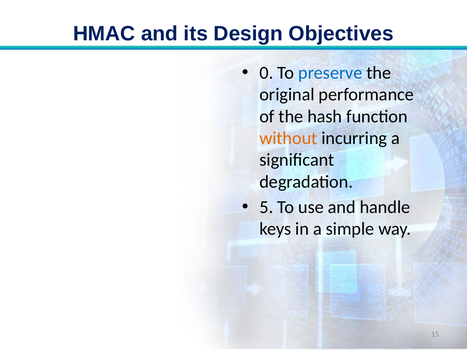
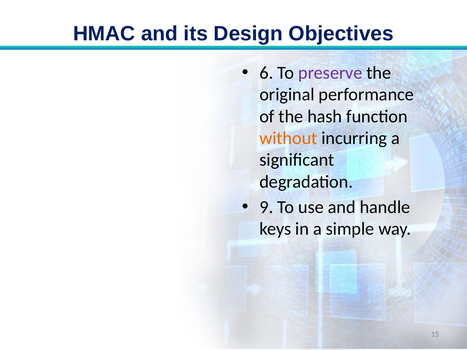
0: 0 -> 6
preserve colour: blue -> purple
5: 5 -> 9
